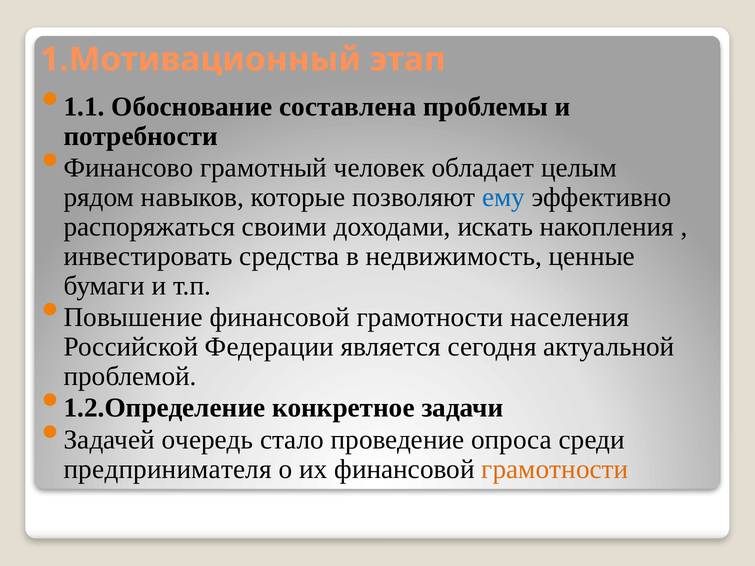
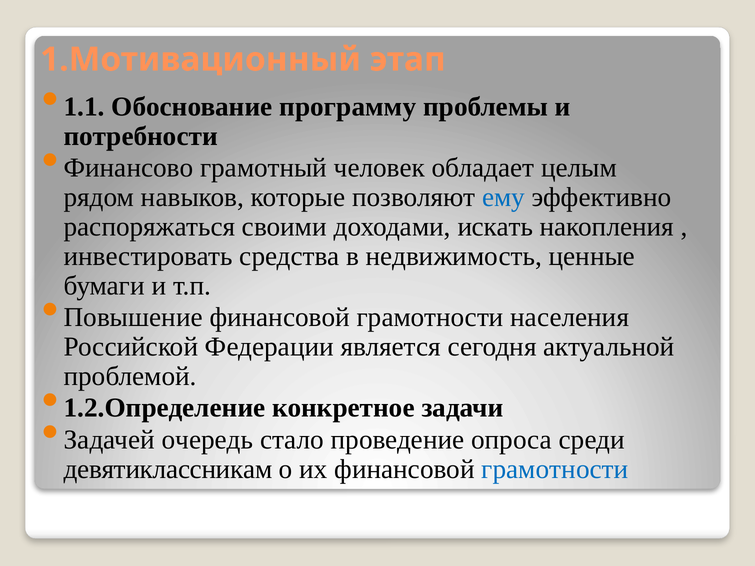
составлена: составлена -> программу
предпринимателя: предпринимателя -> девятиклассникам
грамотности at (555, 469) colour: orange -> blue
